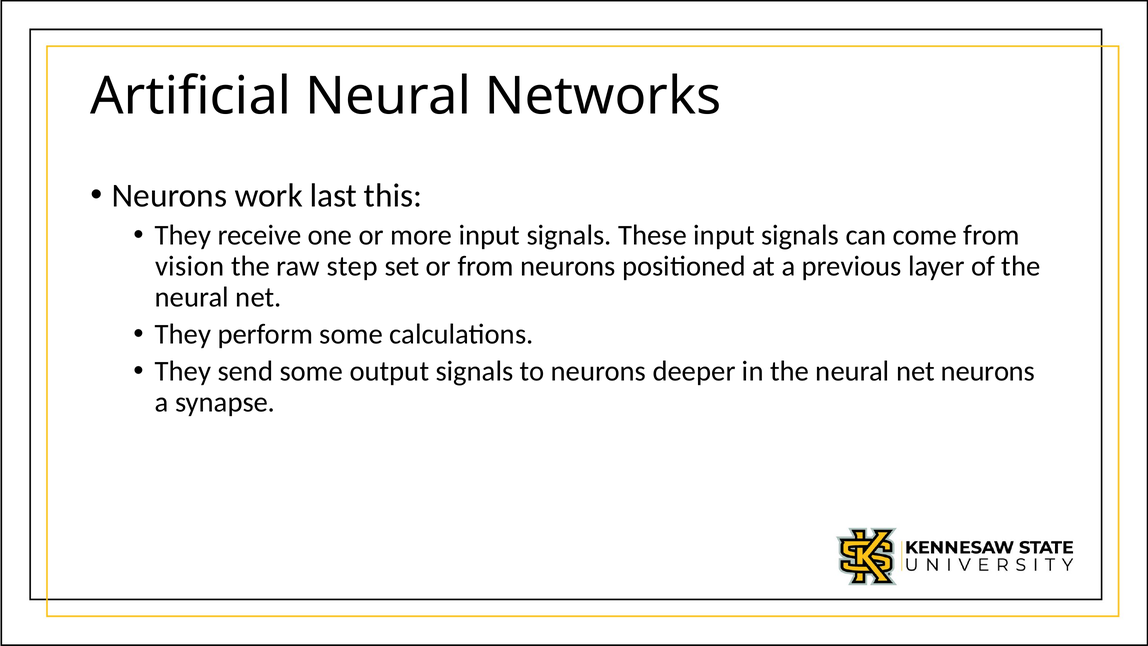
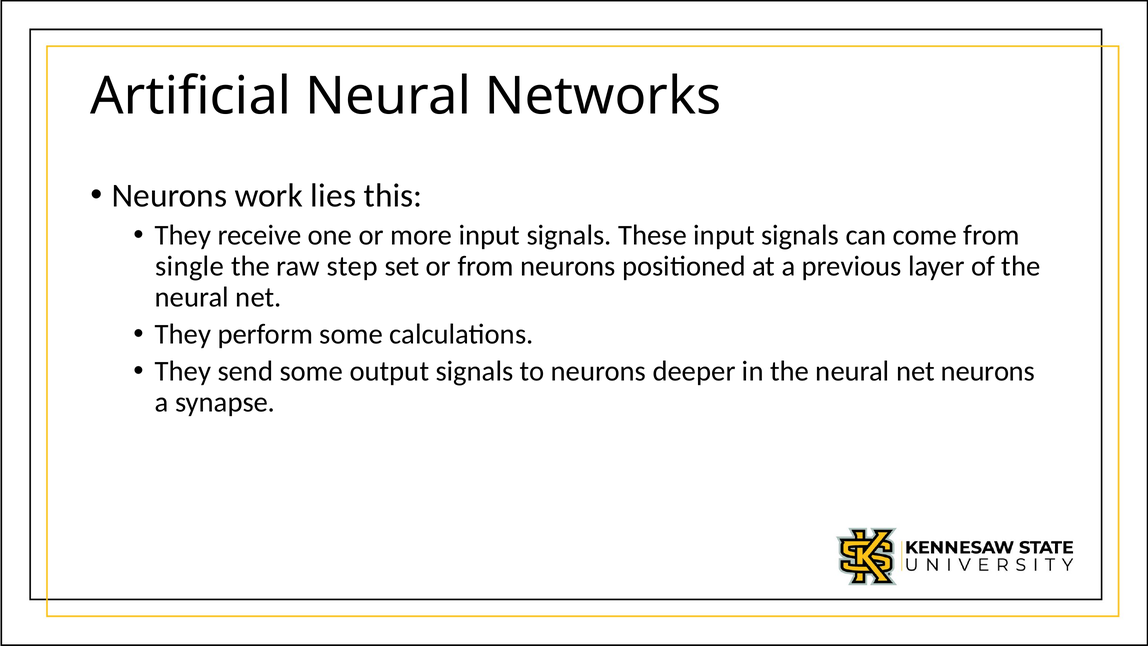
last: last -> lies
vision: vision -> single
